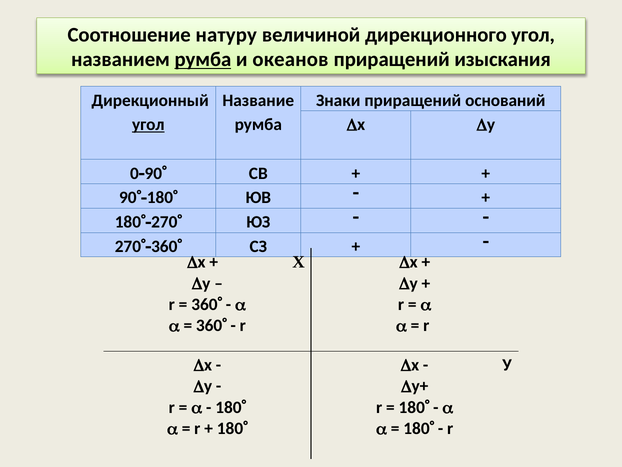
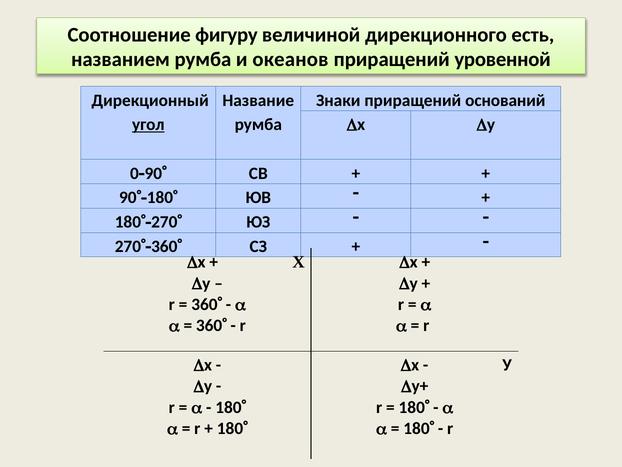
натуру: натуру -> фигуру
дирекционного угол: угол -> есть
румба at (203, 60) underline: present -> none
изыскания: изыскания -> уровенной
